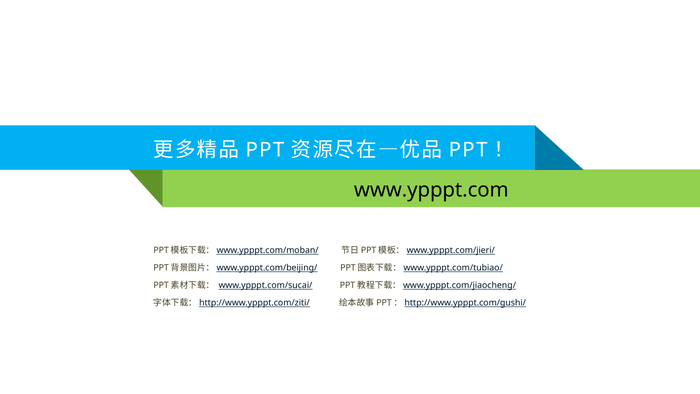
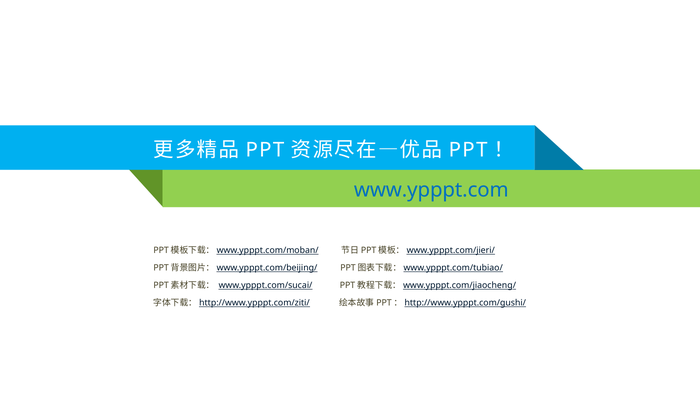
www.ypppt.com colour: black -> blue
